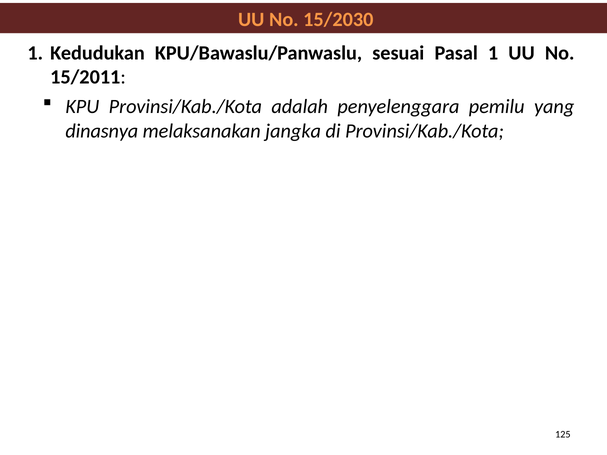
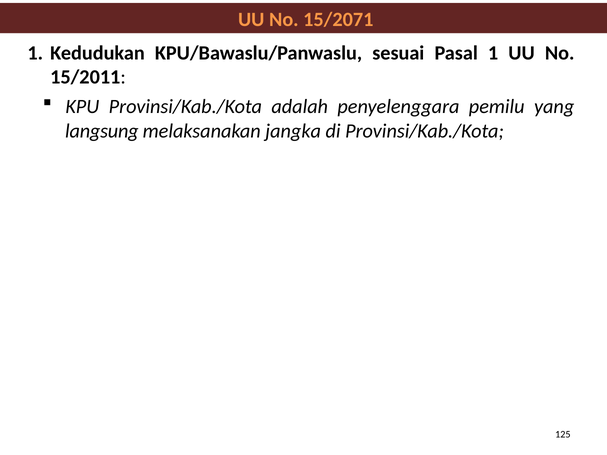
15/2030: 15/2030 -> 15/2071
dinasnya: dinasnya -> langsung
